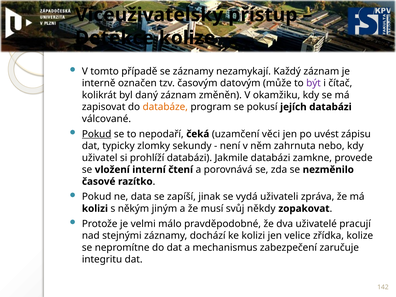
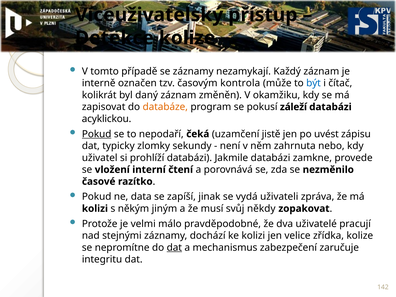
datovým: datovým -> kontrola
být colour: purple -> blue
jejích: jejích -> záleží
válcované: válcované -> acyklickou
věci: věci -> jistě
dat at (174, 248) underline: none -> present
